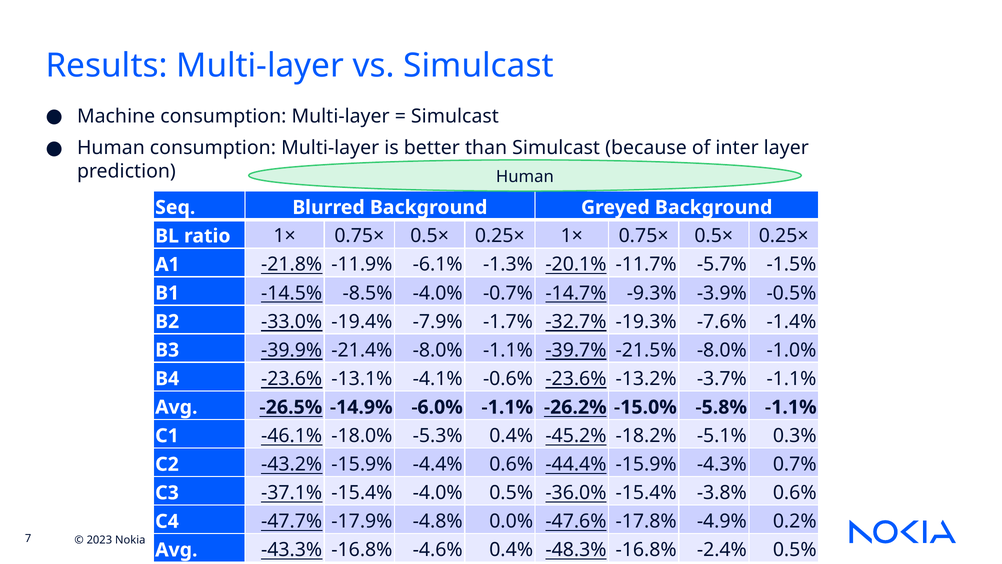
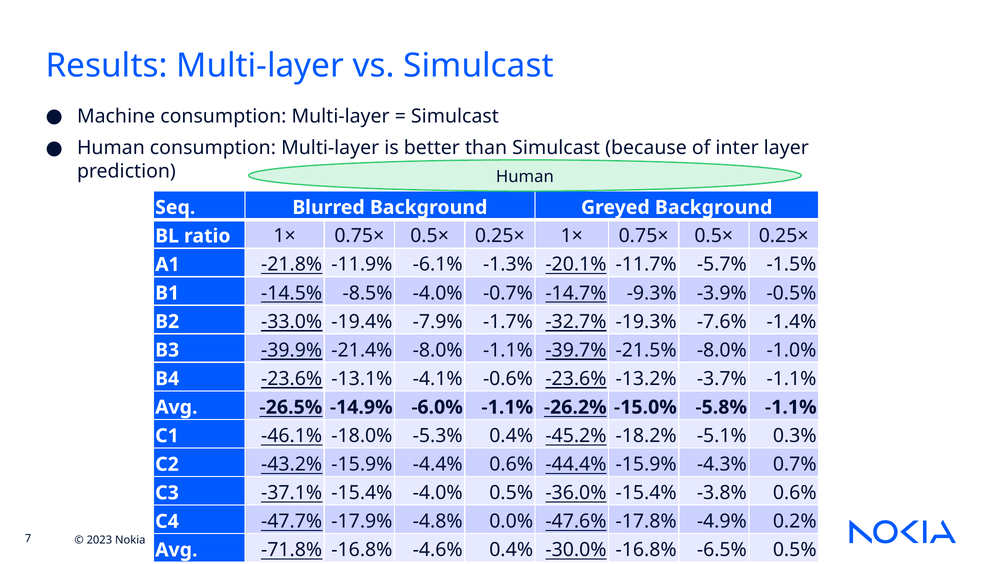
-43.3%: -43.3% -> -71.8%
-48.3%: -48.3% -> -30.0%
-2.4%: -2.4% -> -6.5%
